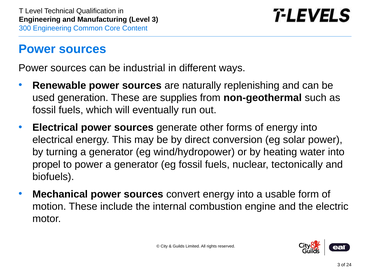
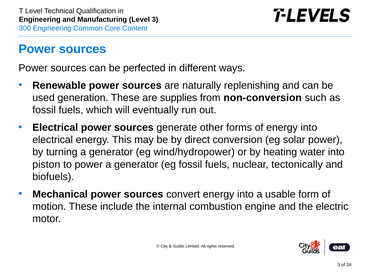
industrial: industrial -> perfected
non-geothermal: non-geothermal -> non-conversion
propel: propel -> piston
